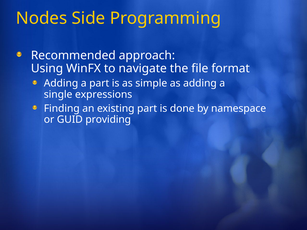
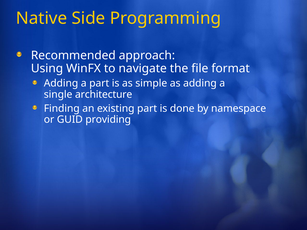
Nodes: Nodes -> Native
expressions: expressions -> architecture
